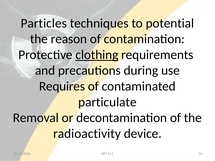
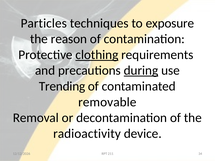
potential: potential -> exposure
during underline: none -> present
Requires: Requires -> Trending
particulate: particulate -> removable
